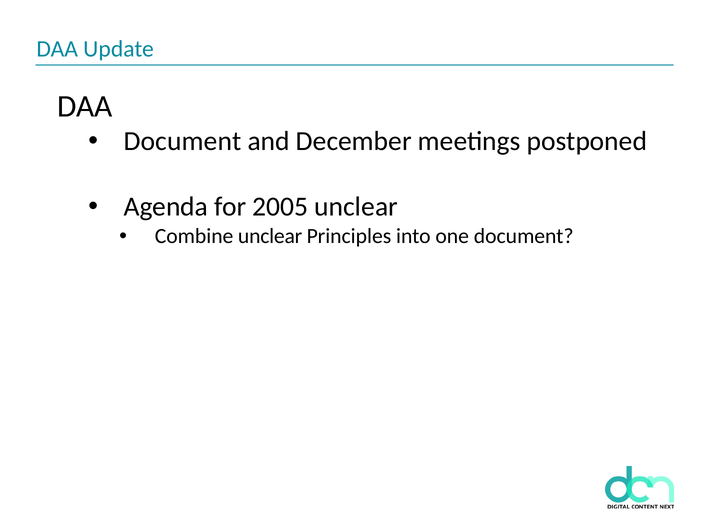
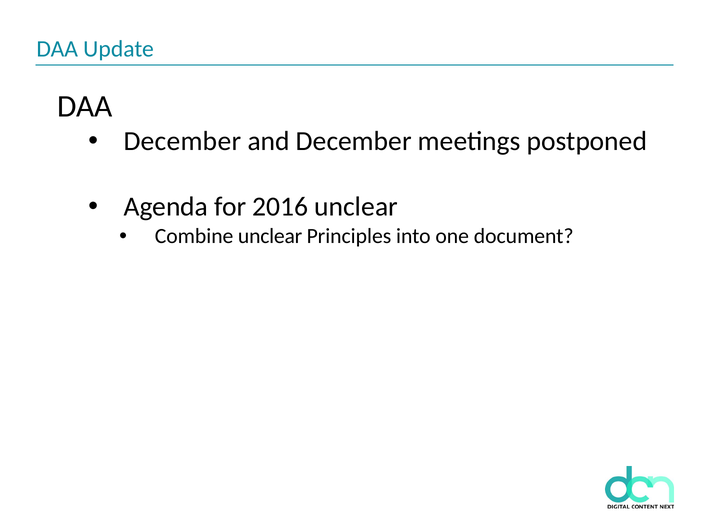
Document at (183, 142): Document -> December
2005: 2005 -> 2016
